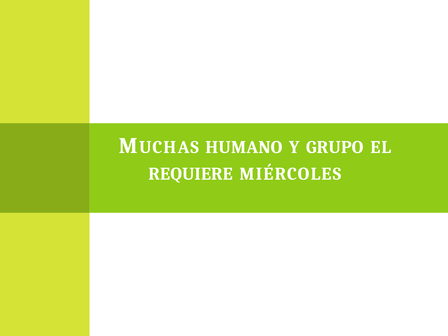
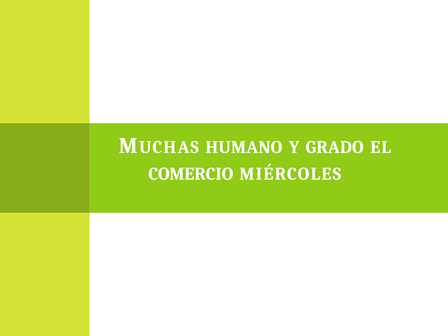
GRUPO: GRUPO -> GRADO
REQUIERE: REQUIERE -> COMERCIO
